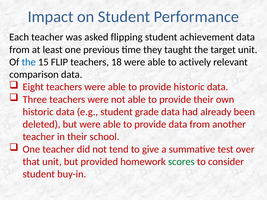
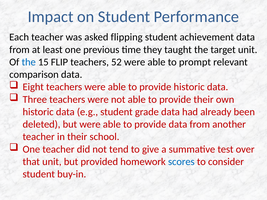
18: 18 -> 52
actively: actively -> prompt
scores colour: green -> blue
